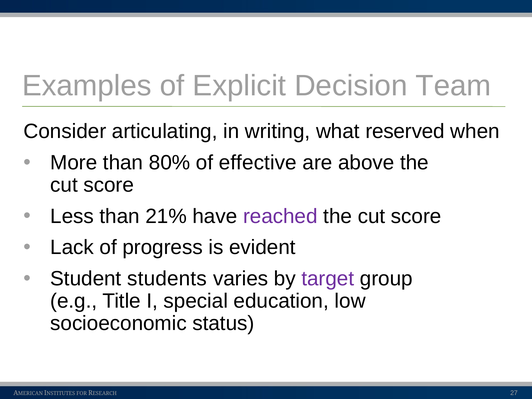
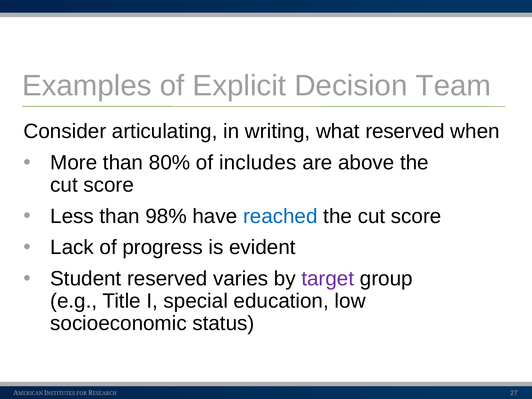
effective: effective -> includes
21%: 21% -> 98%
reached colour: purple -> blue
Student students: students -> reserved
